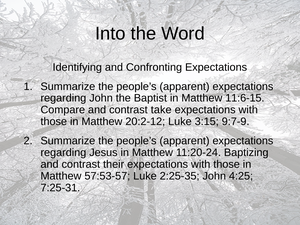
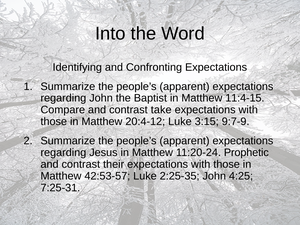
11:6-15: 11:6-15 -> 11:4-15
20:2-12: 20:2-12 -> 20:4-12
Baptizing: Baptizing -> Prophetic
57:53-57: 57:53-57 -> 42:53-57
